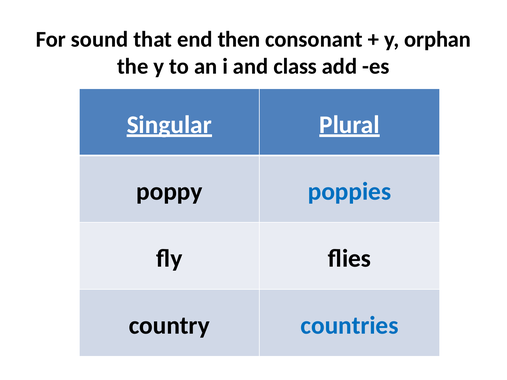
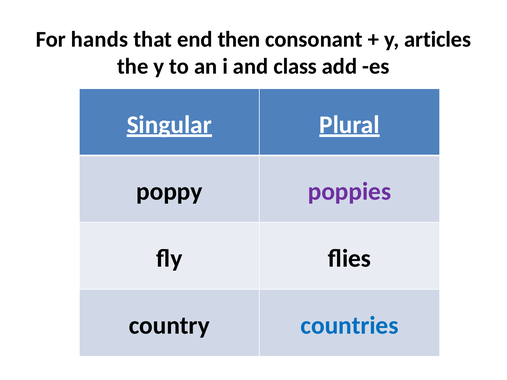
sound: sound -> hands
orphan: orphan -> articles
poppies colour: blue -> purple
